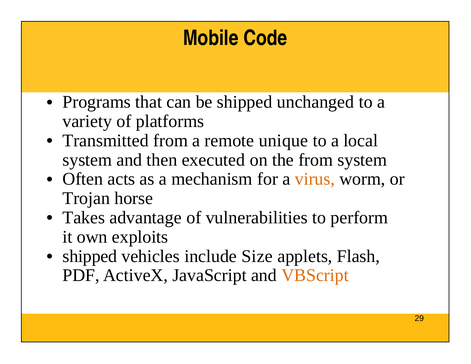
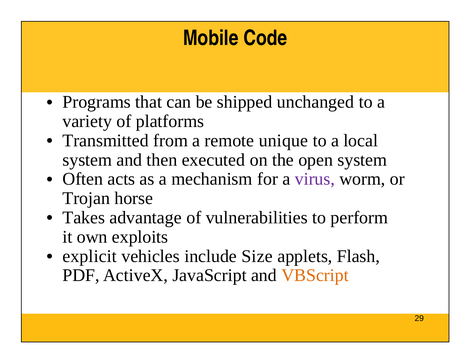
the from: from -> open
virus colour: orange -> purple
shipped at (90, 256): shipped -> explicit
